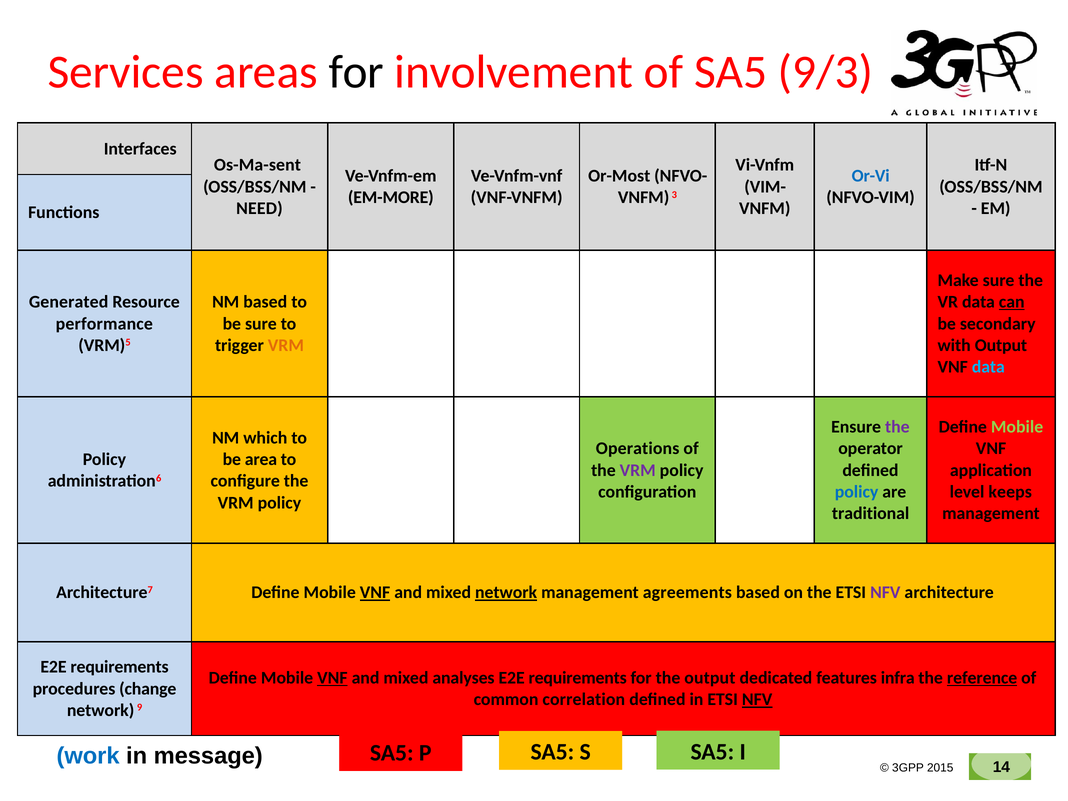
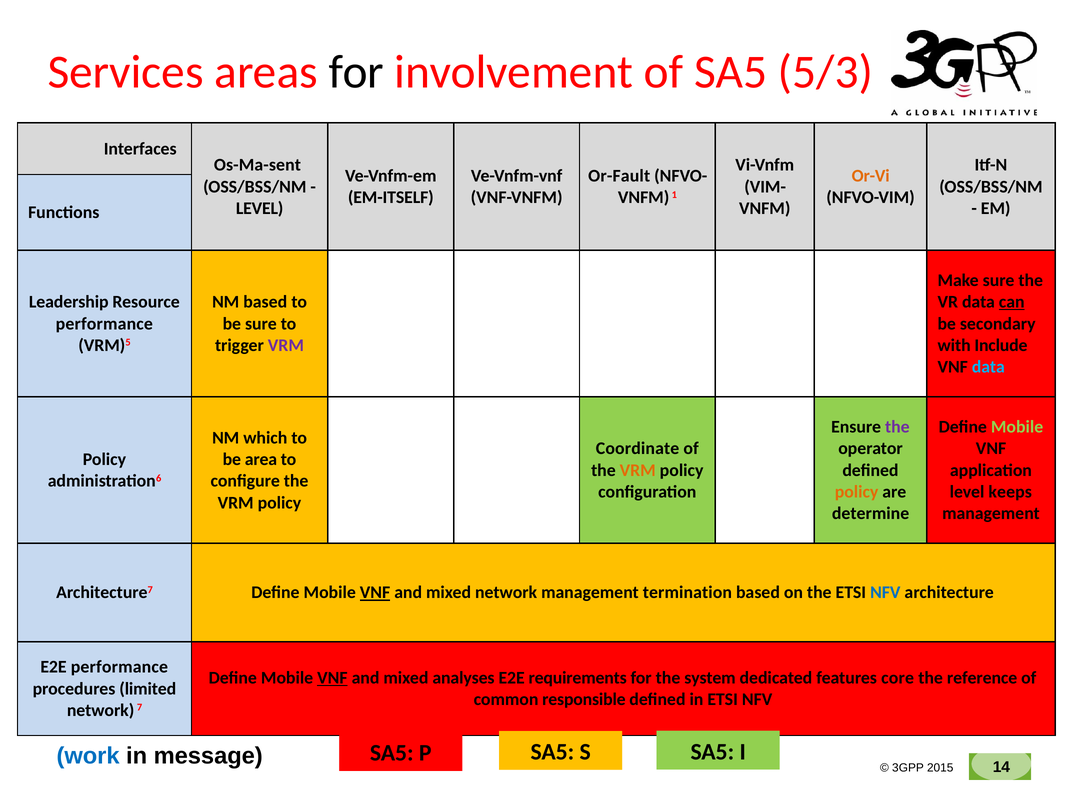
9/3: 9/3 -> 5/3
Or-Most: Or-Most -> Or-Fault
Or-Vi colour: blue -> orange
EM-MORE: EM-MORE -> EM-ITSELF
3: 3 -> 1
NEED at (259, 208): NEED -> LEVEL
Generated: Generated -> Leadership
VRM at (286, 345) colour: orange -> purple
with Output: Output -> Include
Operations: Operations -> Coordinate
VRM at (638, 470) colour: purple -> orange
policy at (857, 492) colour: blue -> orange
traditional: traditional -> determine
network at (506, 593) underline: present -> none
agreements: agreements -> termination
NFV at (885, 593) colour: purple -> blue
requirements at (120, 667): requirements -> performance
the output: output -> system
infra: infra -> core
reference underline: present -> none
change: change -> limited
correlation: correlation -> responsible
NFV at (757, 700) underline: present -> none
9: 9 -> 7
